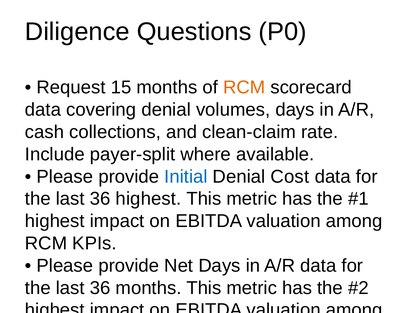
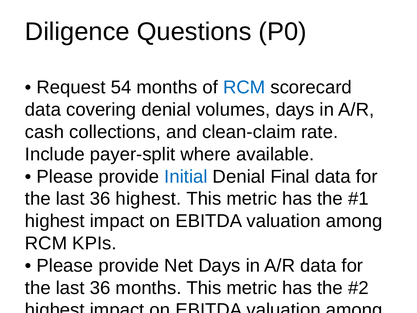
15: 15 -> 54
RCM at (244, 87) colour: orange -> blue
Denial Cost: Cost -> Final
